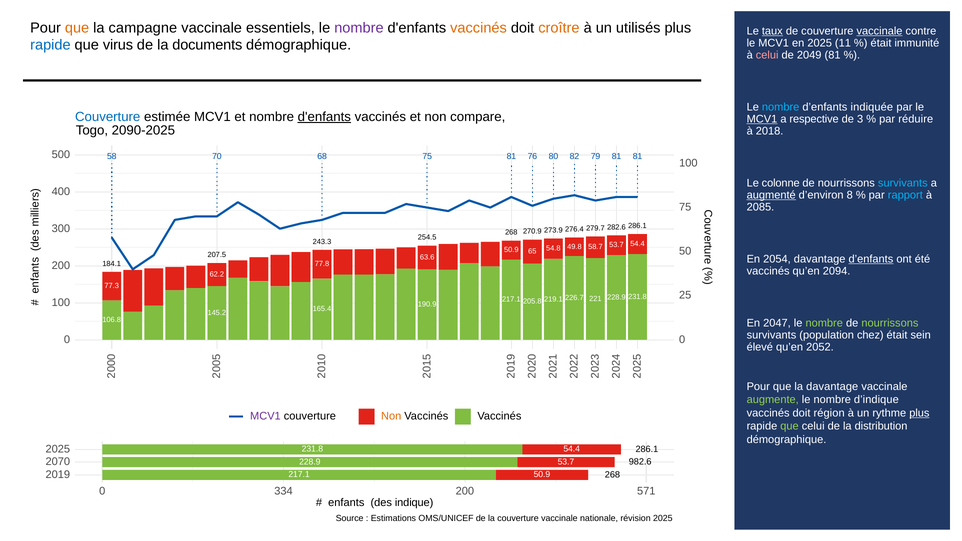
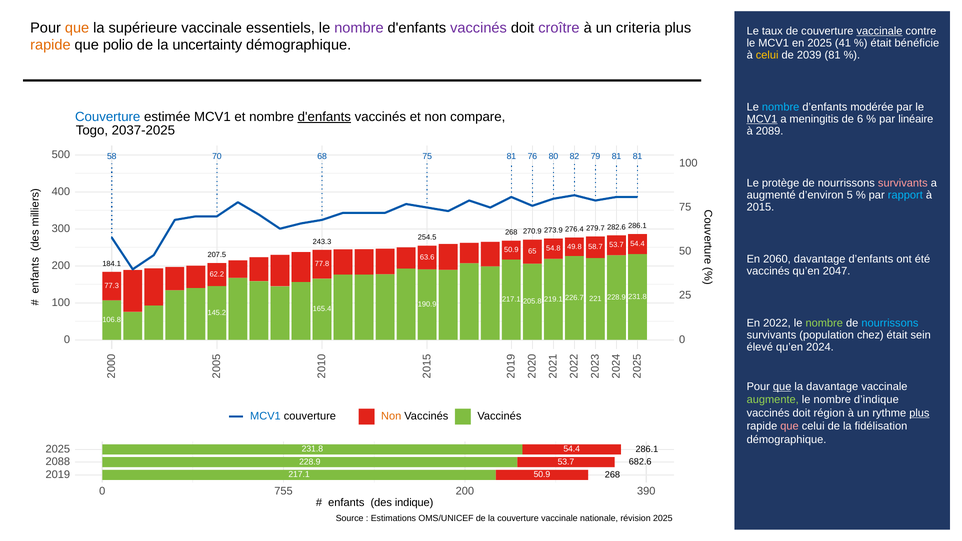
campagne: campagne -> supérieure
vaccinés at (479, 28) colour: orange -> purple
croître colour: orange -> purple
utilisés: utilisés -> criteria
taux underline: present -> none
11: 11 -> 41
immunité: immunité -> bénéficie
rapide at (50, 45) colour: blue -> orange
virus: virus -> polio
documents: documents -> uncertainty
celui at (767, 55) colour: pink -> yellow
2049: 2049 -> 2039
indiquée: indiquée -> modérée
respective: respective -> meningitis
de 3: 3 -> 6
réduire: réduire -> linéaire
2090-2025: 2090-2025 -> 2037-2025
2018: 2018 -> 2089
colonne: colonne -> protège
survivants at (903, 183) colour: light blue -> pink
augmenté underline: present -> none
d’environ 8: 8 -> 5
2085: 2085 -> 2015
2054: 2054 -> 2060
d’enfants at (871, 259) underline: present -> none
2094: 2094 -> 2047
2047: 2047 -> 2022
nourrissons at (890, 323) colour: light green -> light blue
2052: 2052 -> 2024
que at (782, 387) underline: none -> present
MCV1 at (265, 416) colour: purple -> blue
que at (790, 426) colour: light green -> pink
distribution: distribution -> fidélisation
2070: 2070 -> 2088
982.6: 982.6 -> 682.6
334: 334 -> 755
571: 571 -> 390
